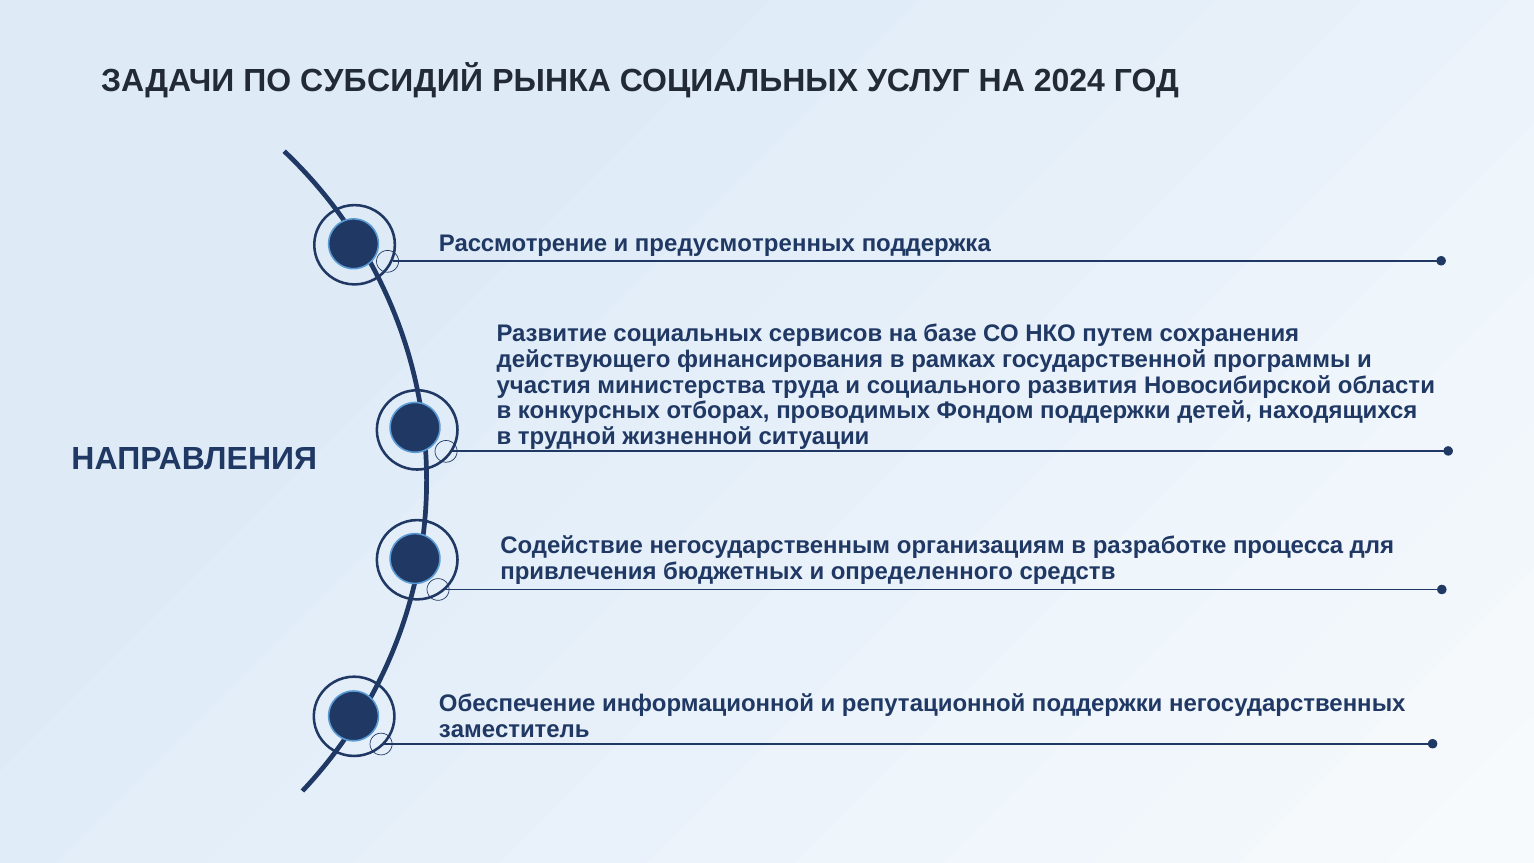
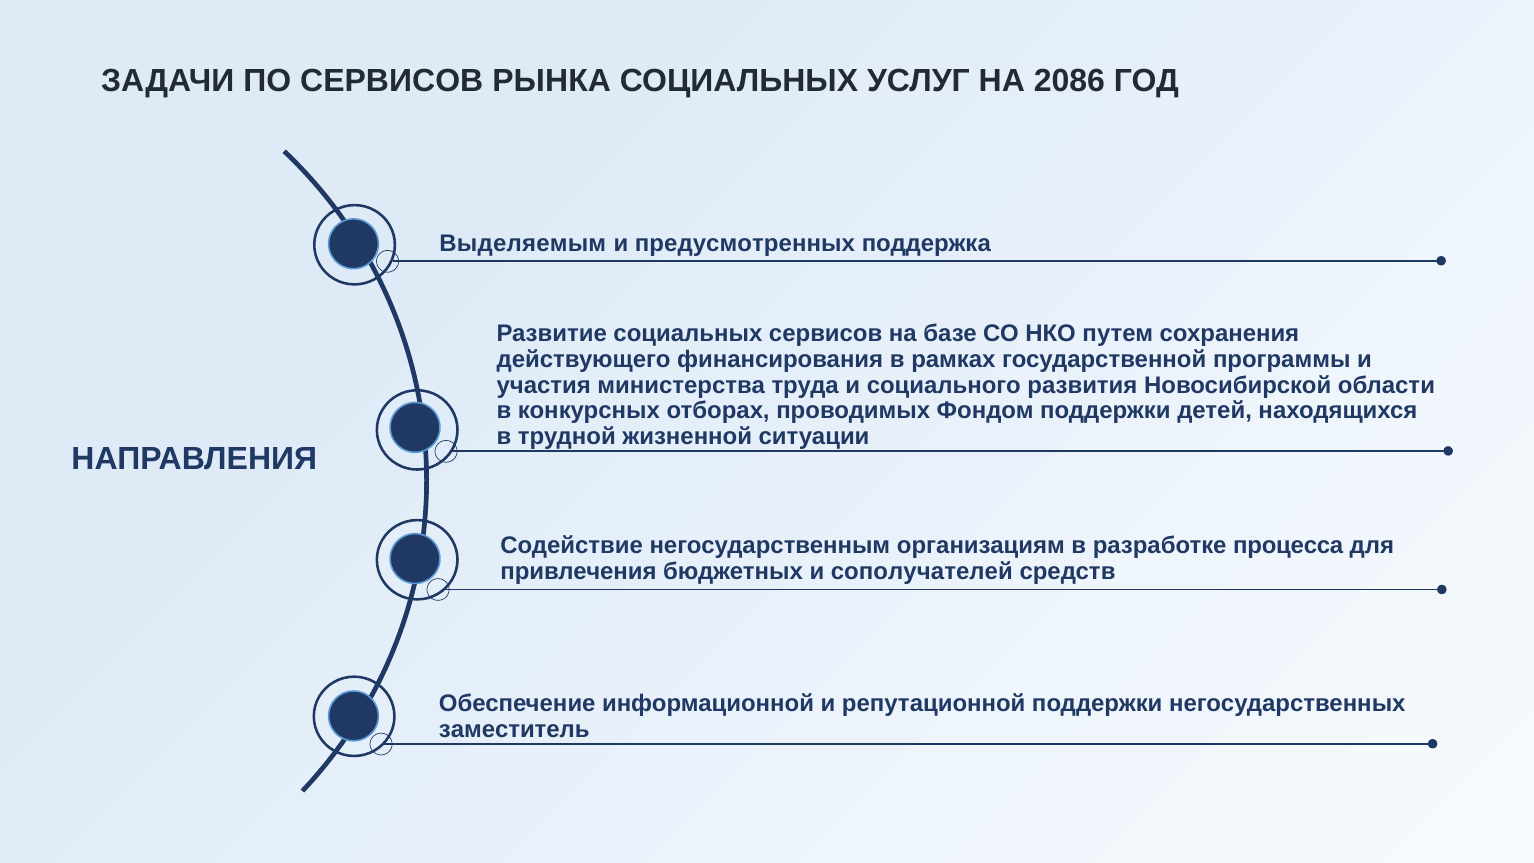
ПО СУБСИДИЙ: СУБСИДИЙ -> СЕРВИСОВ
2024: 2024 -> 2086
Рассмотрение: Рассмотрение -> Выделяемым
определенного: определенного -> сополучателей
